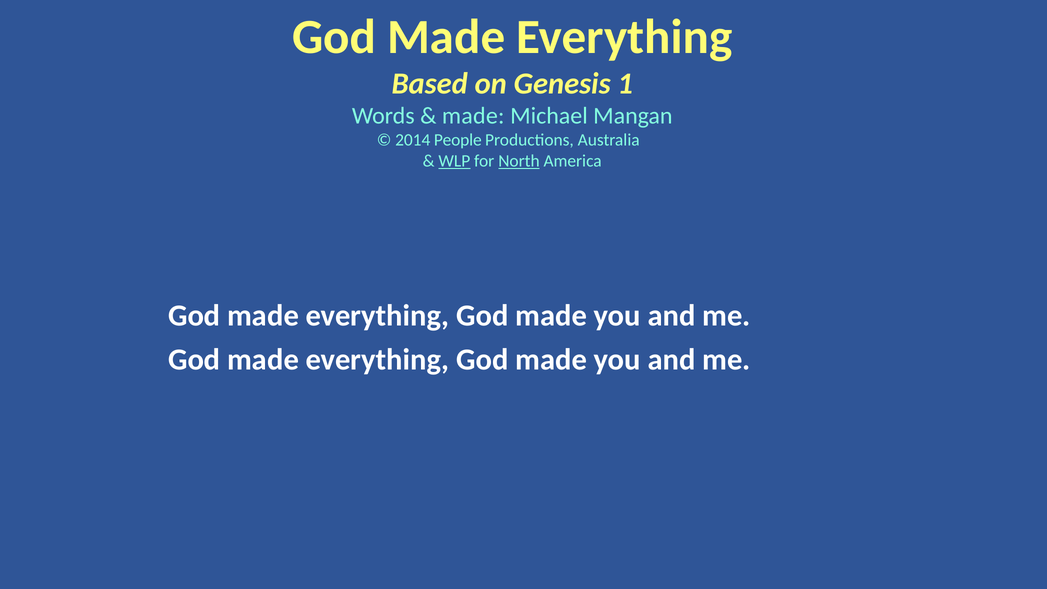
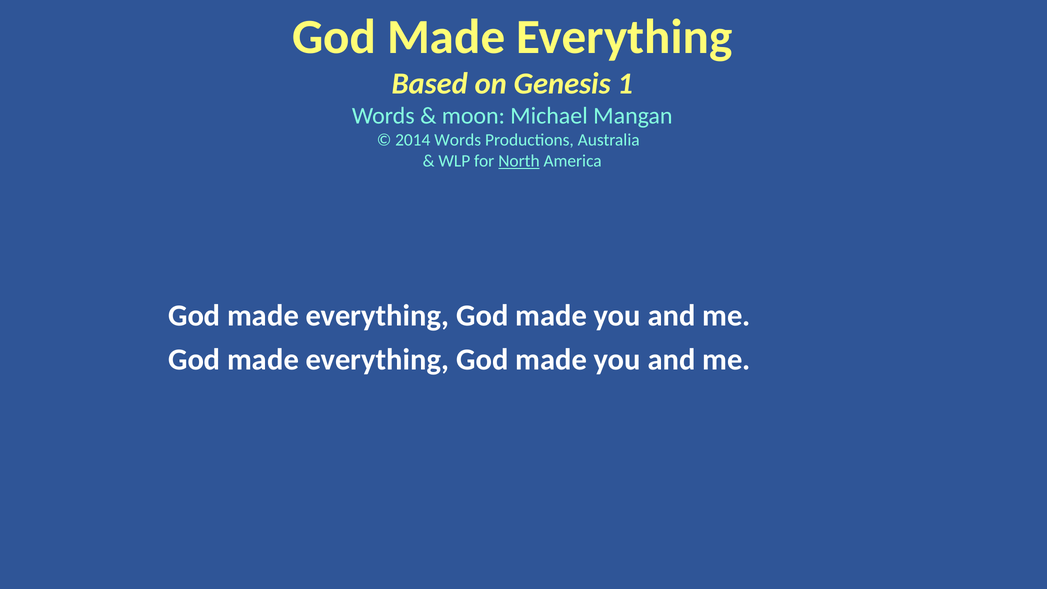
made at (473, 116): made -> moon
2014 People: People -> Words
WLP underline: present -> none
